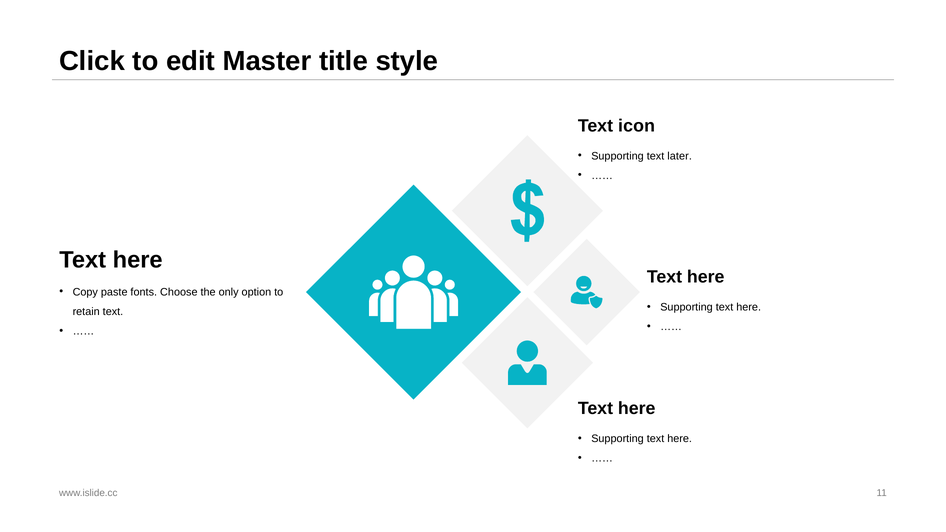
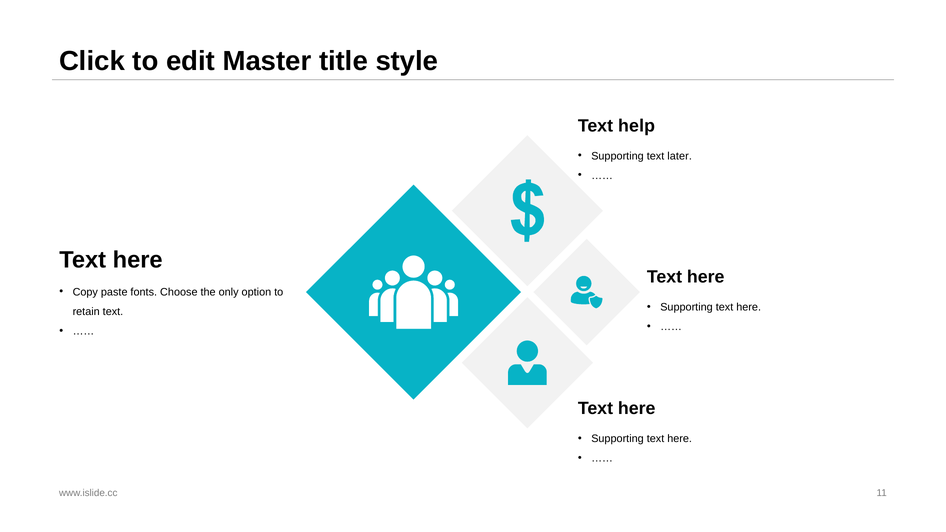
icon: icon -> help
